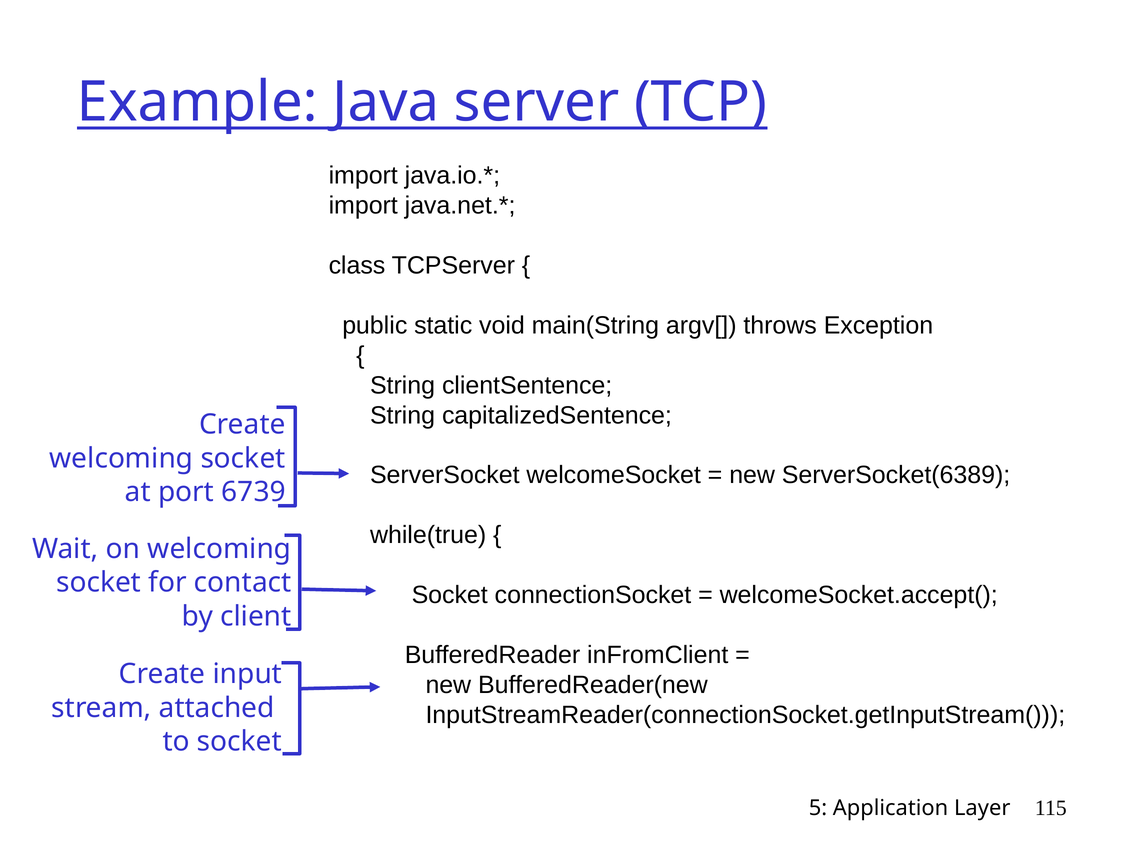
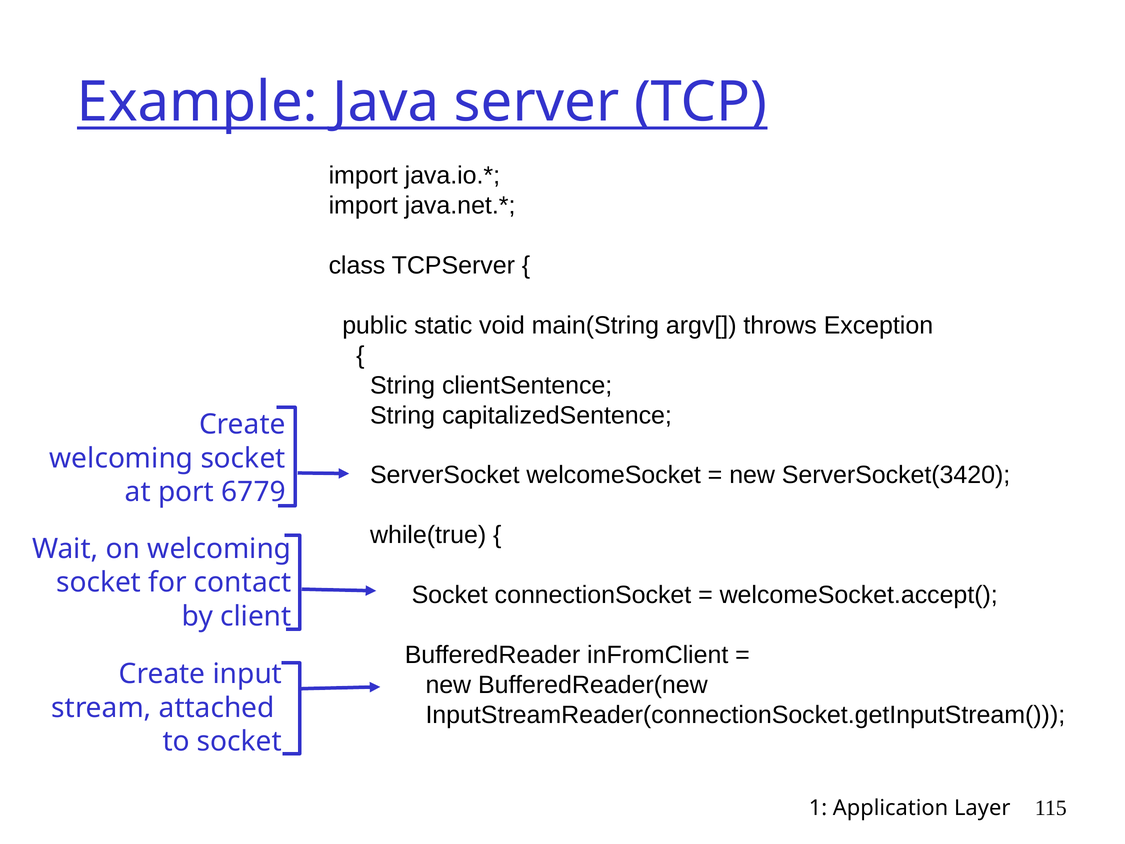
ServerSocket(6389: ServerSocket(6389 -> ServerSocket(3420
6739: 6739 -> 6779
5: 5 -> 1
